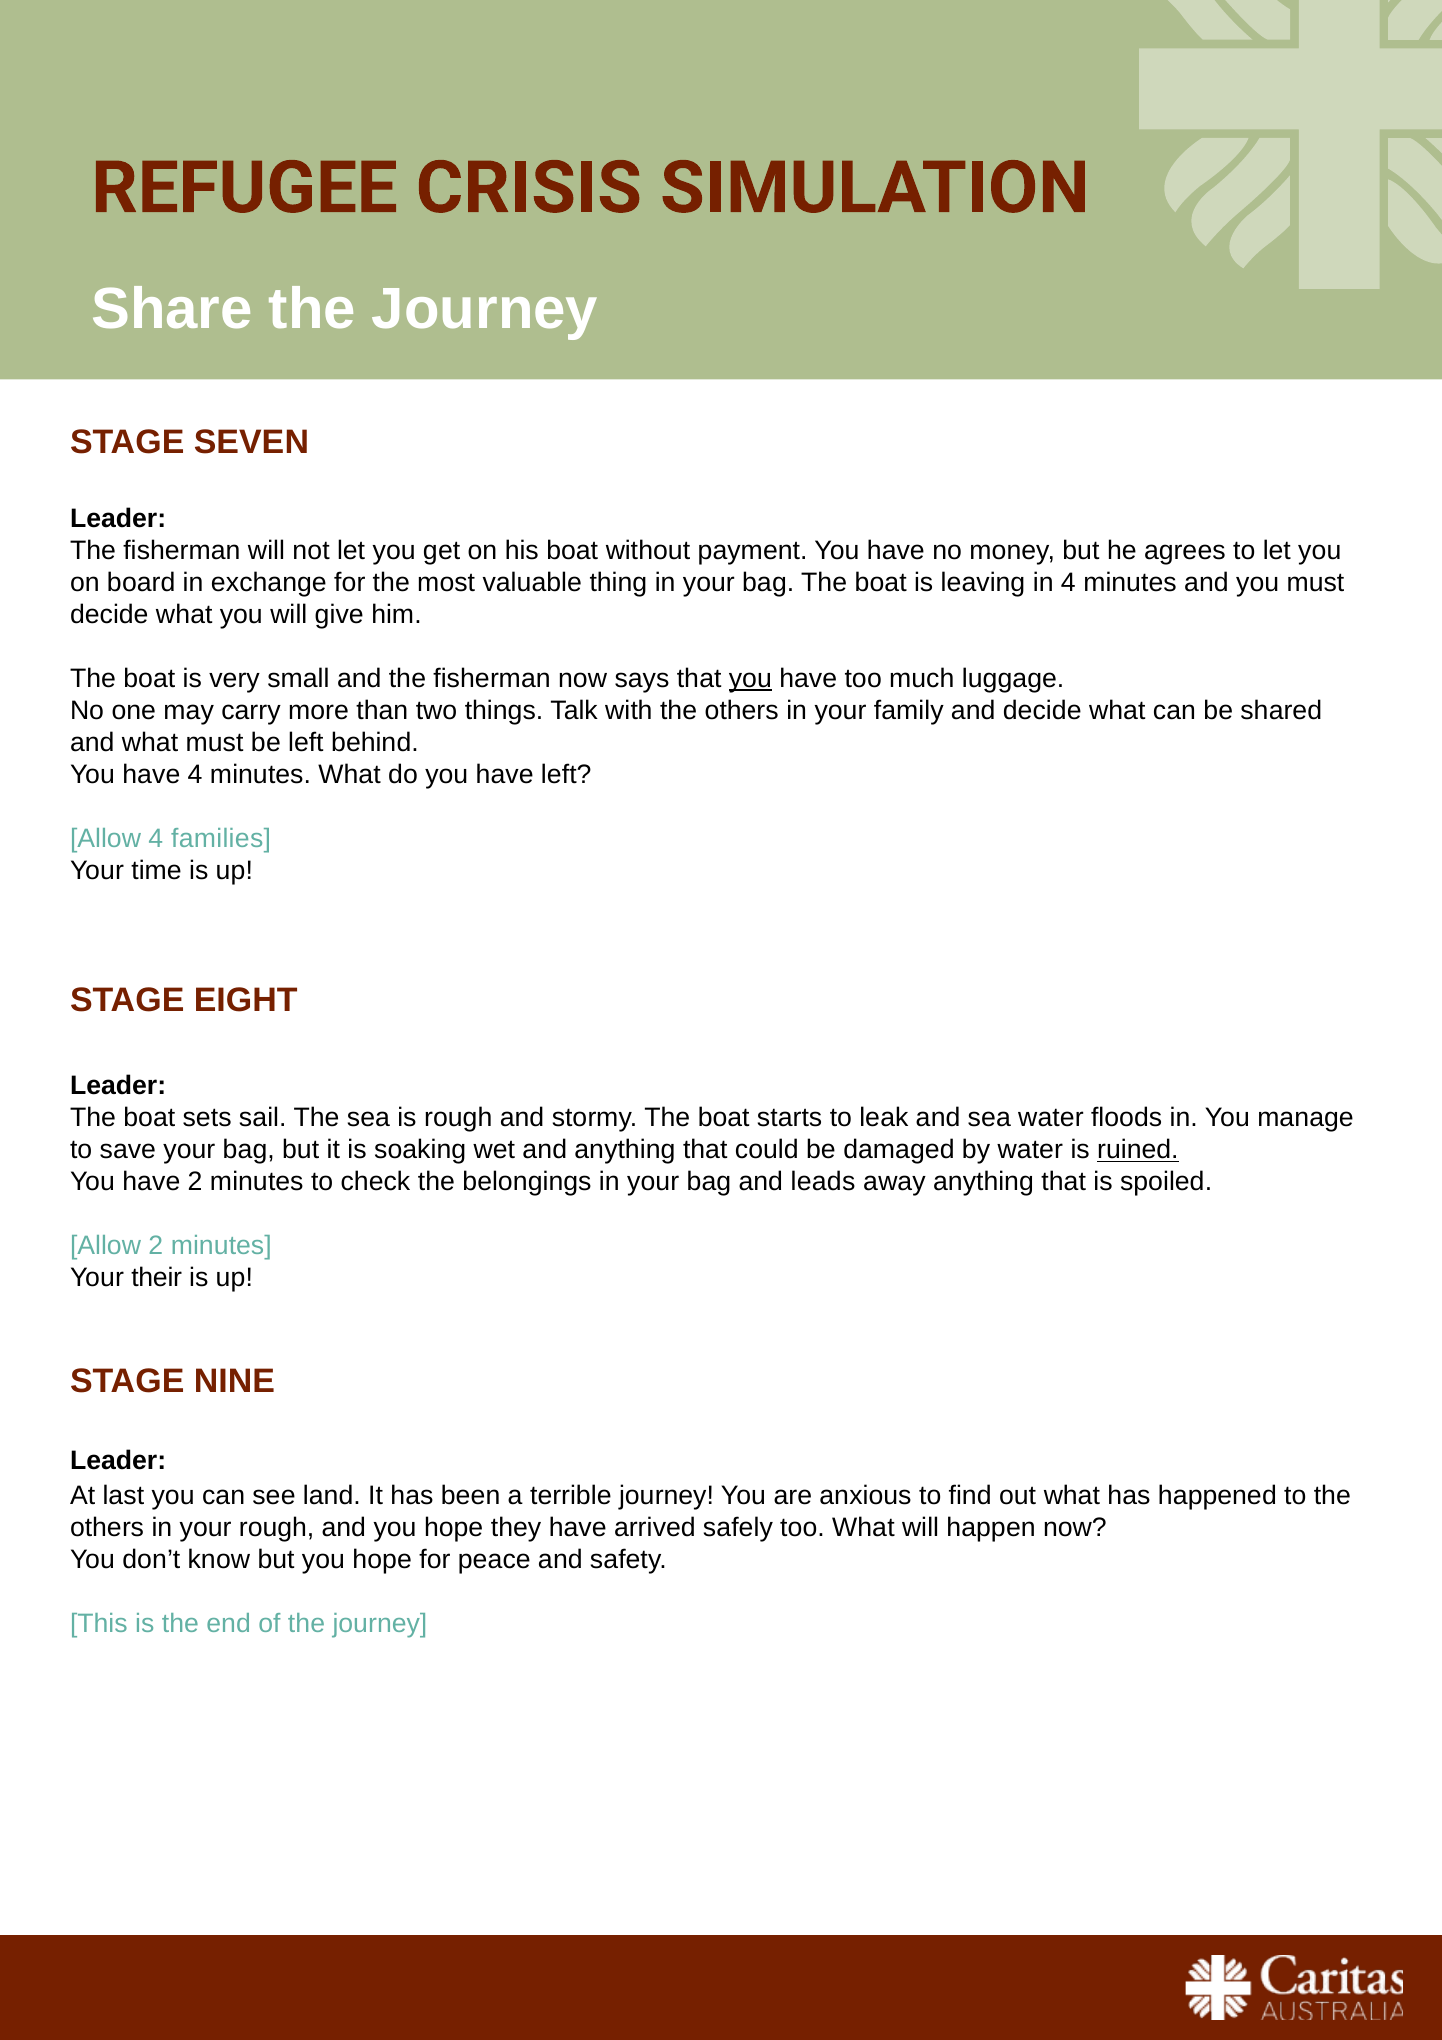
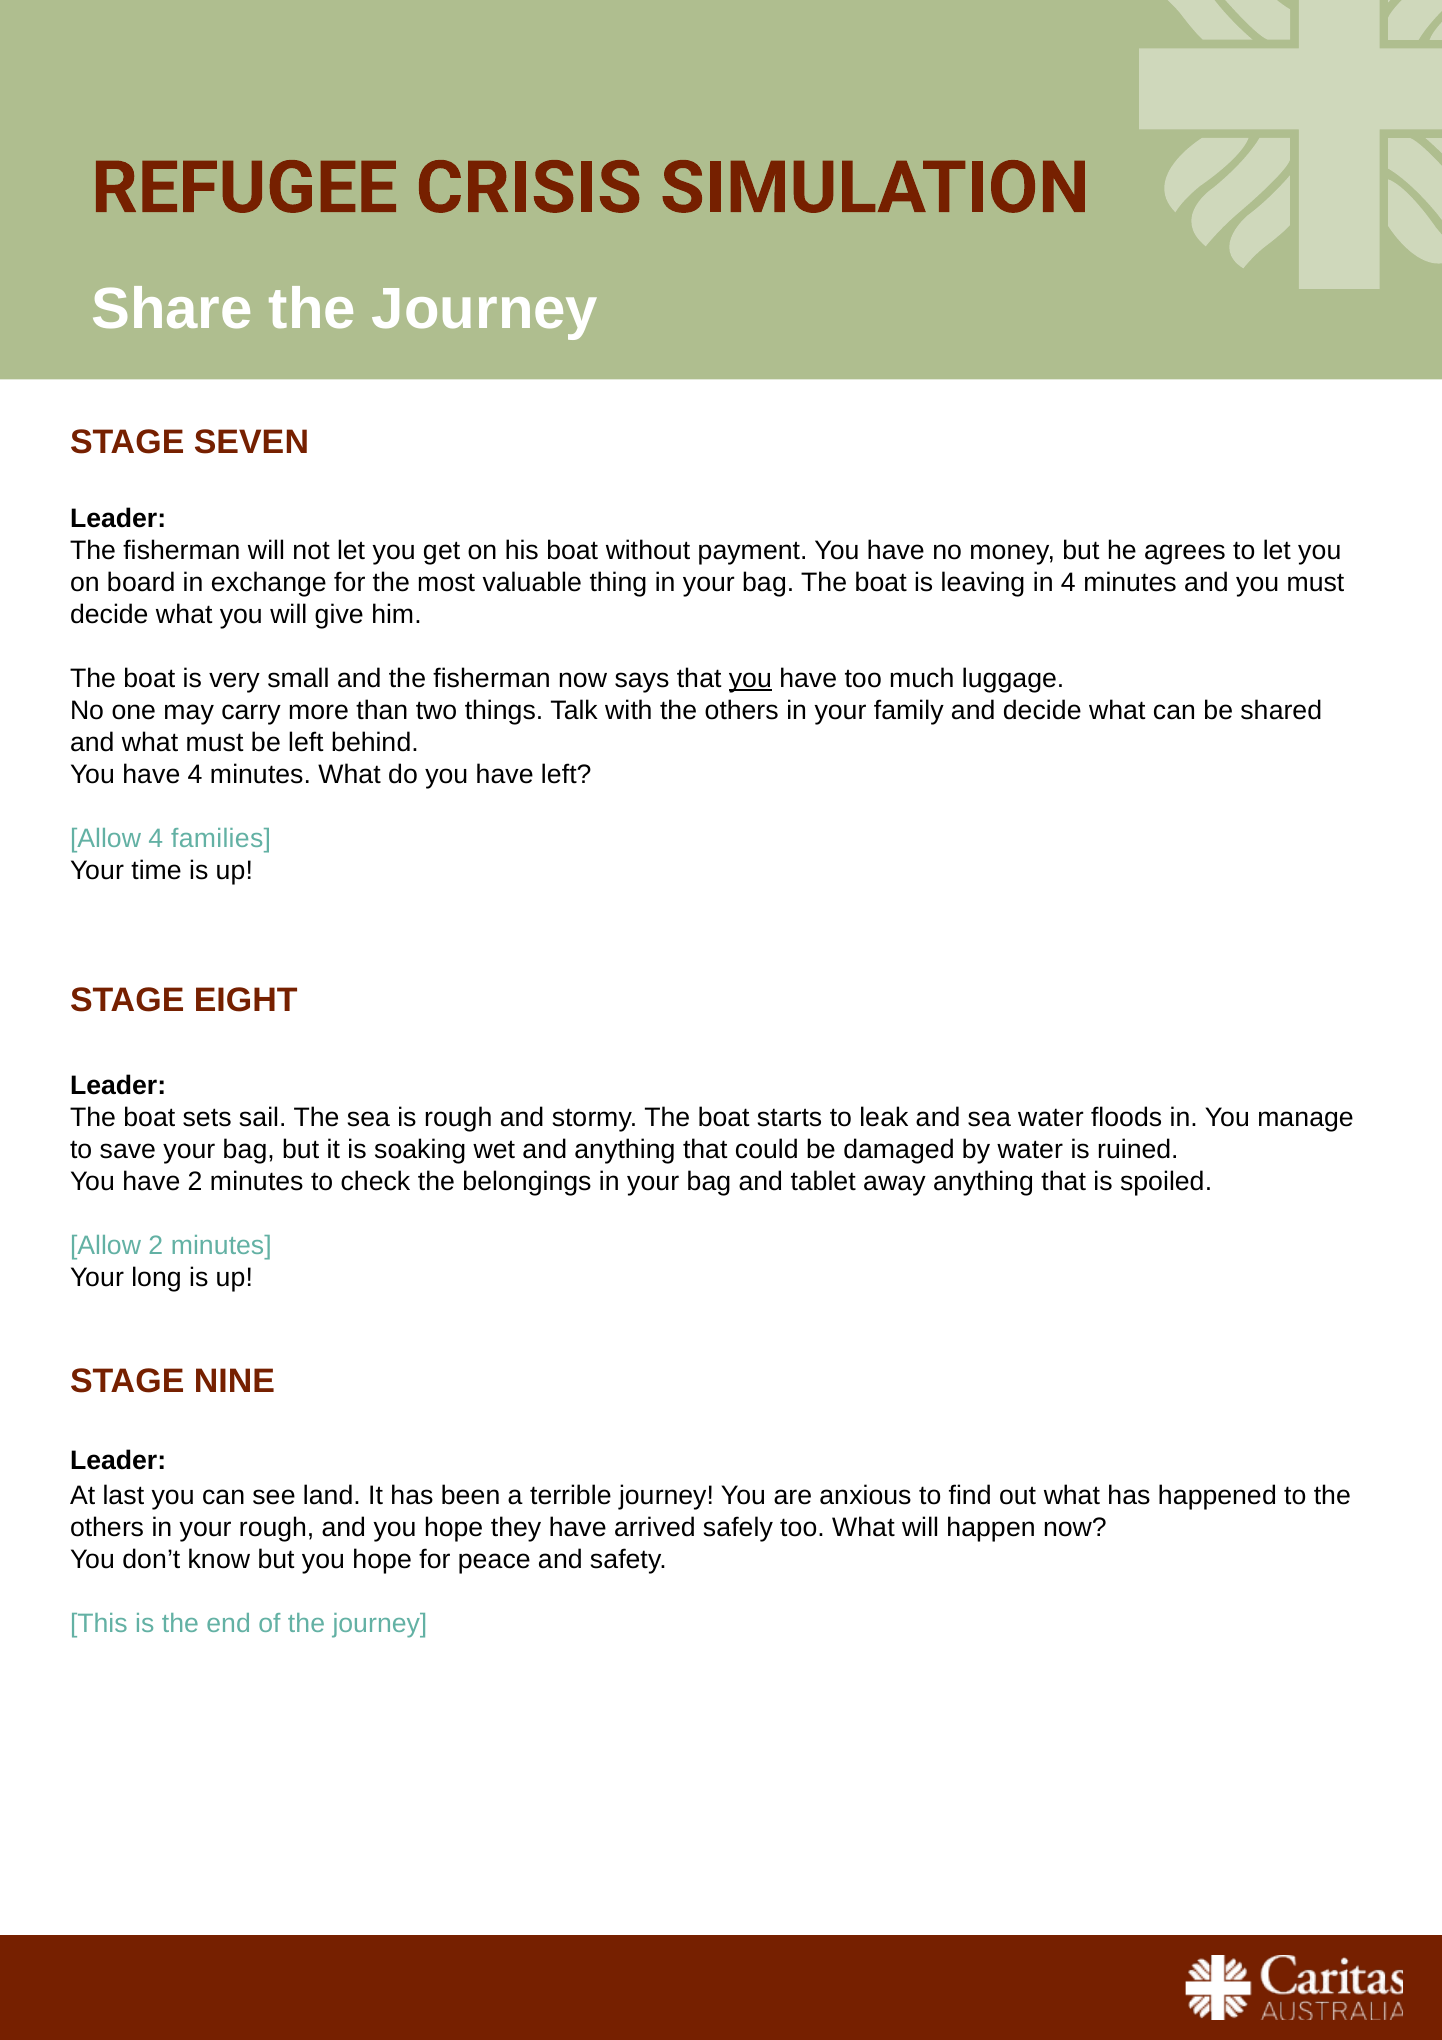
ruined underline: present -> none
leads: leads -> tablet
their: their -> long
